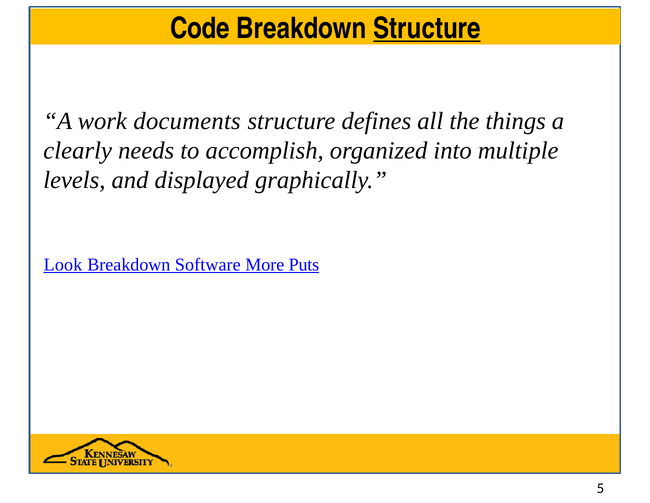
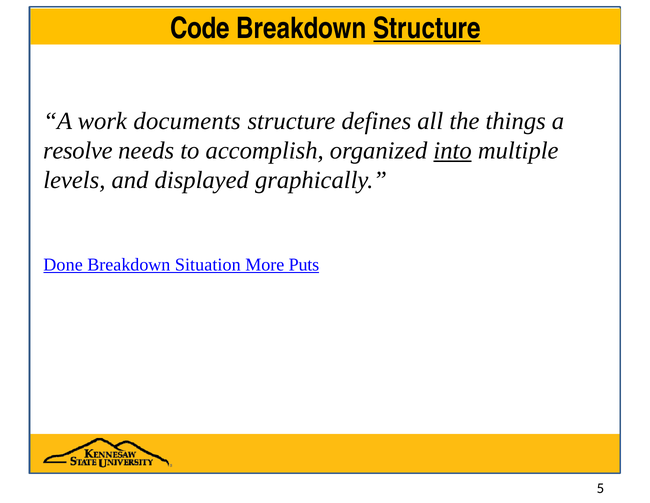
clearly: clearly -> resolve
into underline: none -> present
Look: Look -> Done
Software: Software -> Situation
